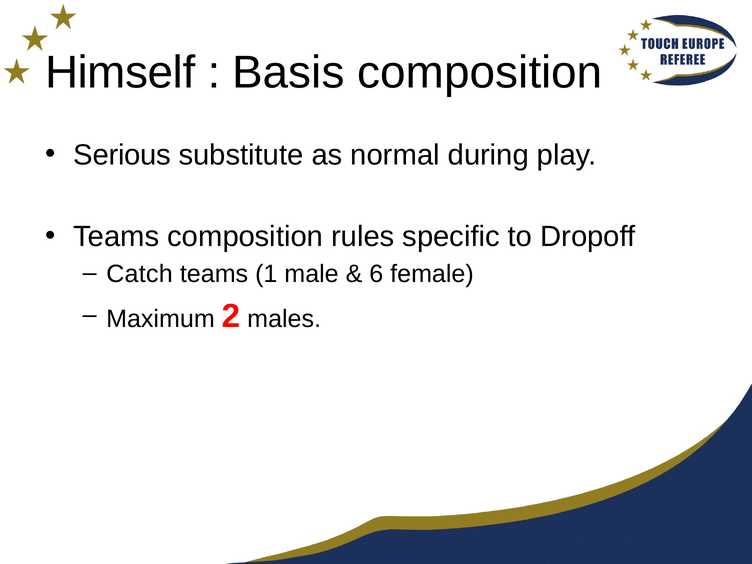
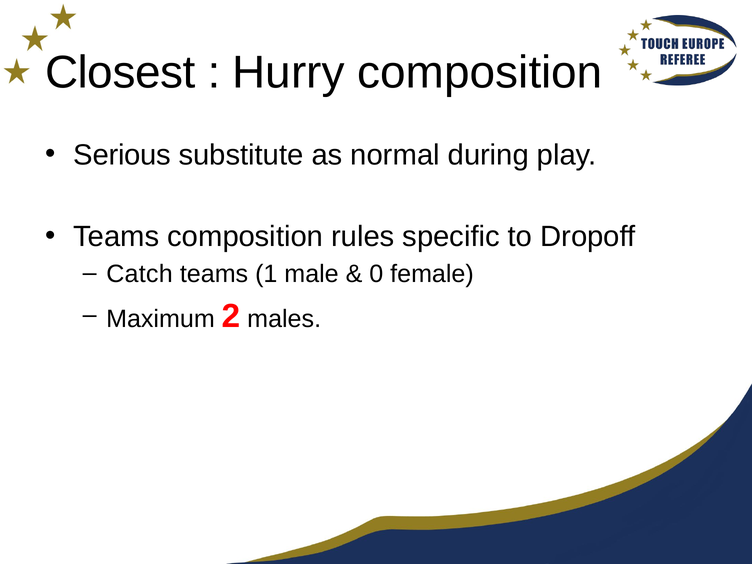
Himself: Himself -> Closest
Basis: Basis -> Hurry
6: 6 -> 0
